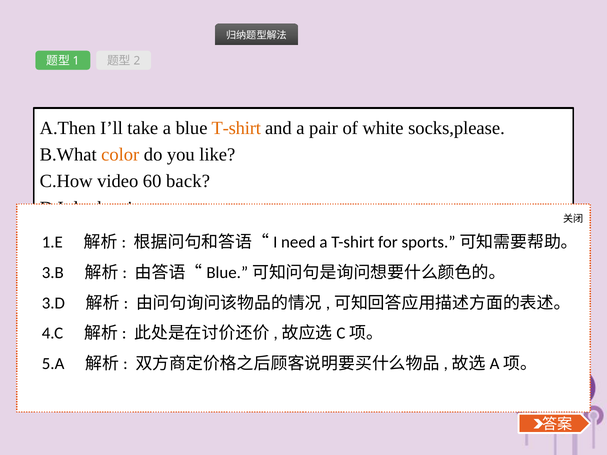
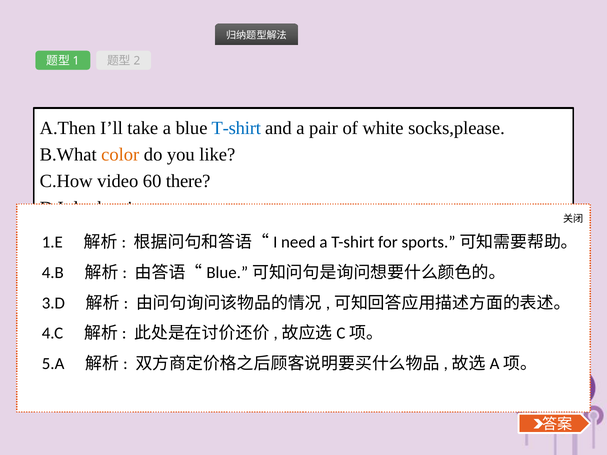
T-shirt at (236, 128) colour: orange -> blue
back: back -> there
3.B: 3.B -> 4.B
